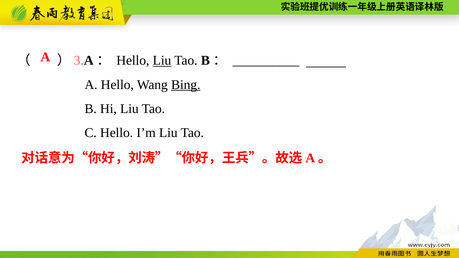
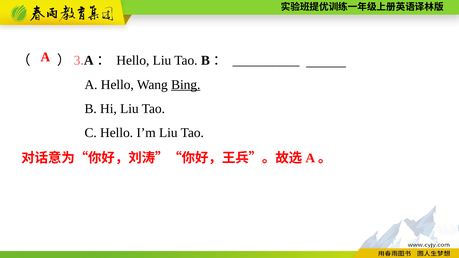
Liu at (162, 61) underline: present -> none
